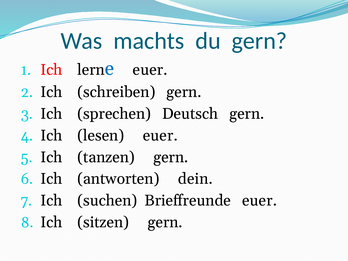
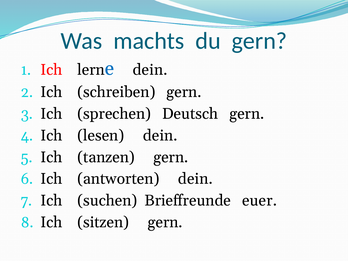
euer at (150, 70): euer -> dein
lesen euer: euer -> dein
